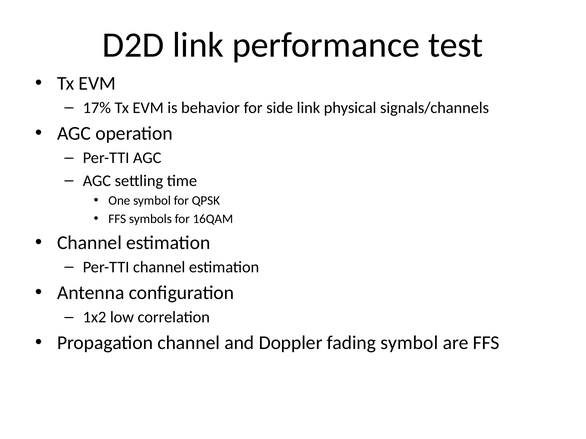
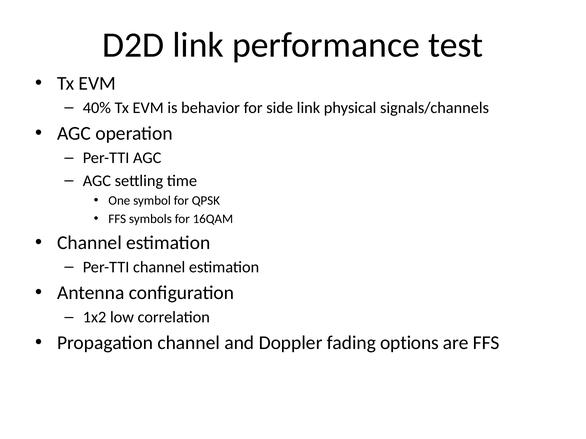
17%: 17% -> 40%
fading symbol: symbol -> options
